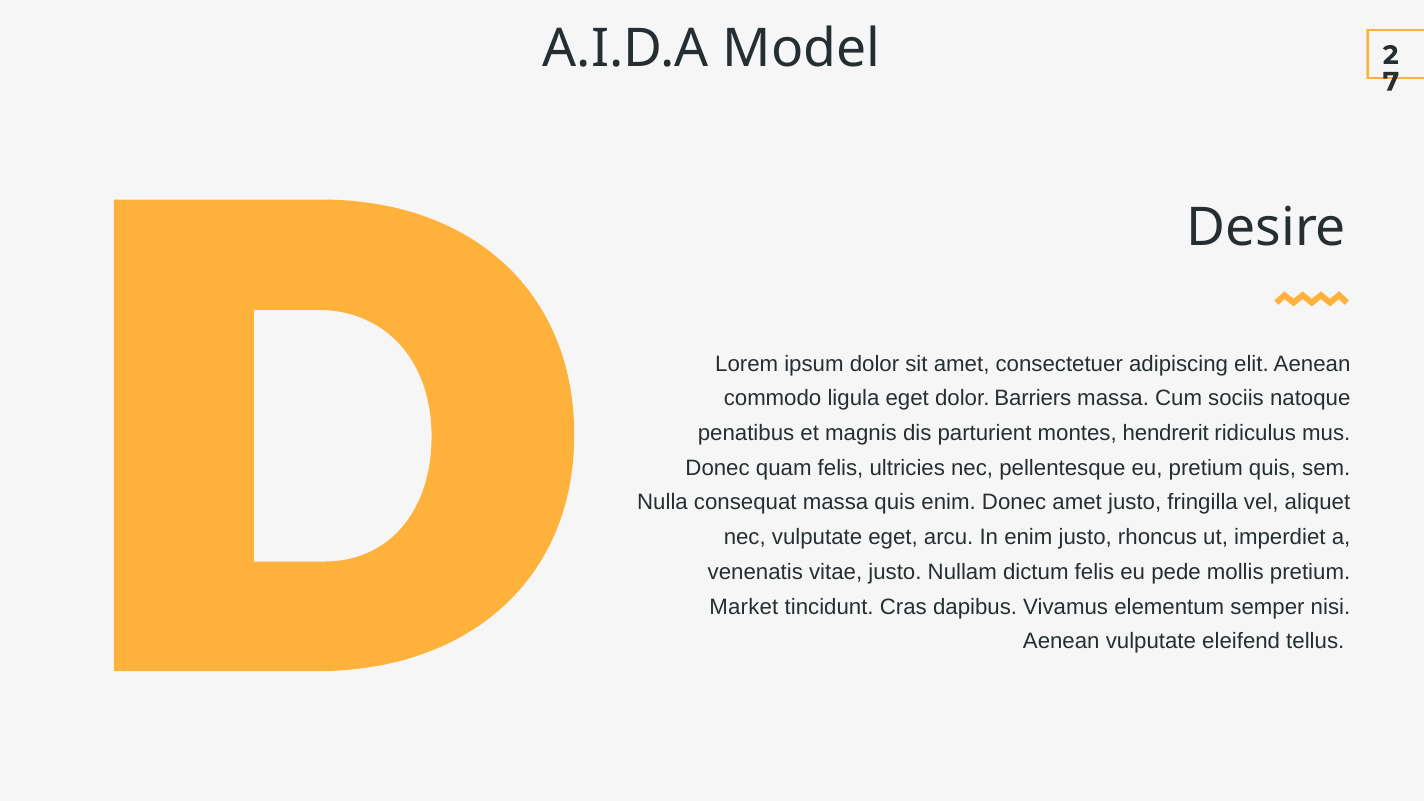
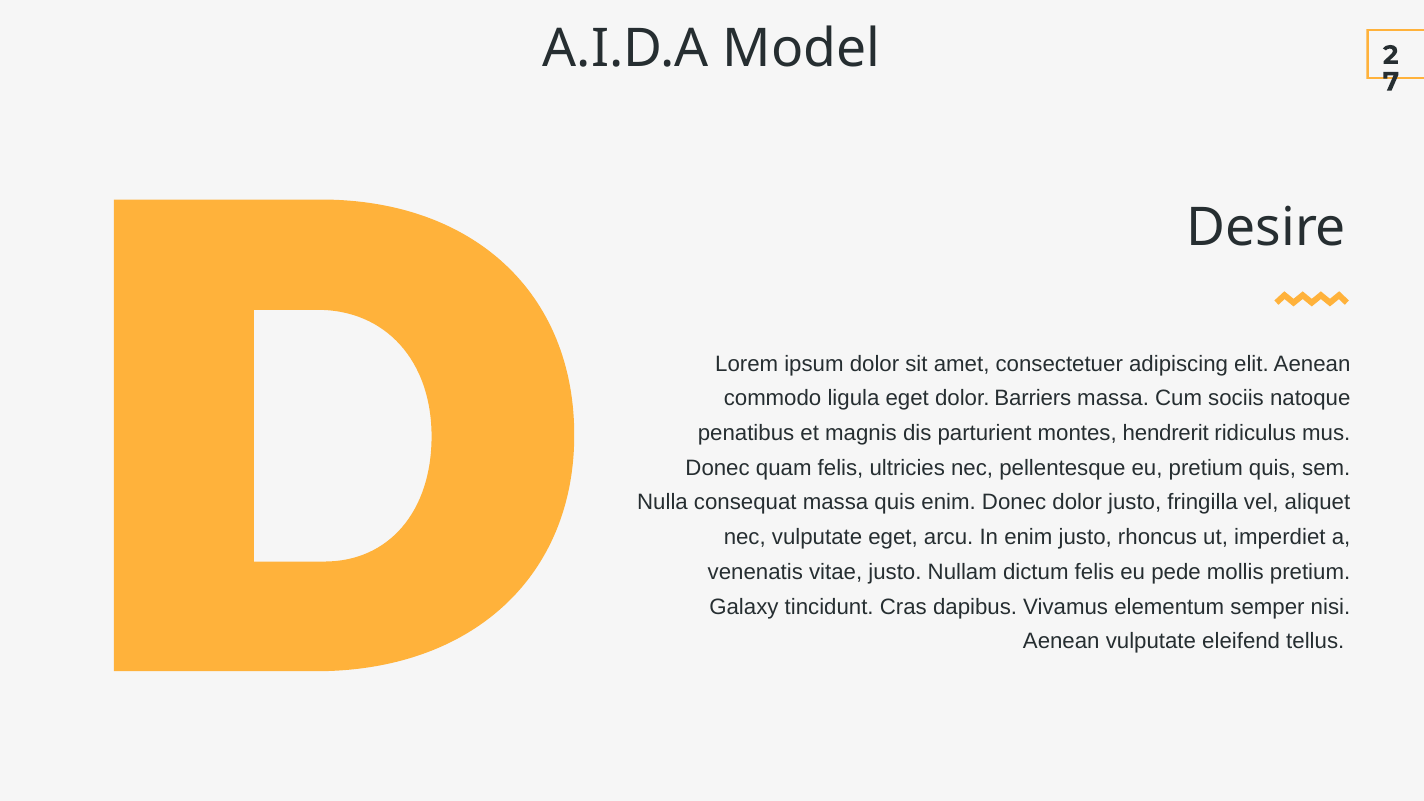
Donec amet: amet -> dolor
Market: Market -> Galaxy
